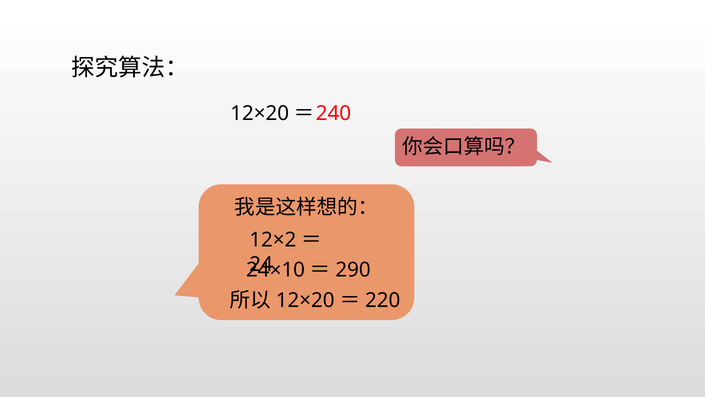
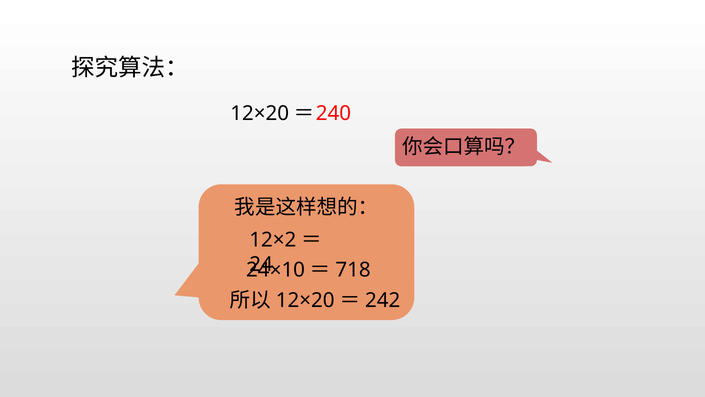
290: 290 -> 718
220: 220 -> 242
